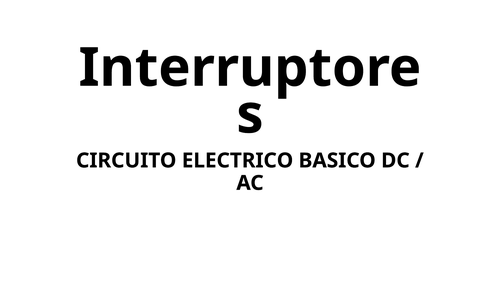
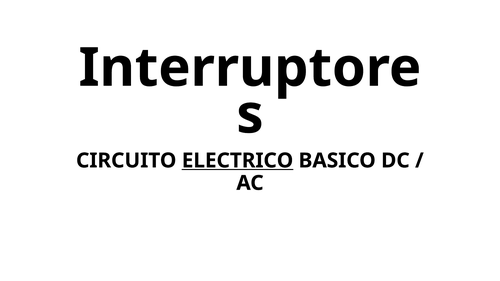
ELECTRICO underline: none -> present
